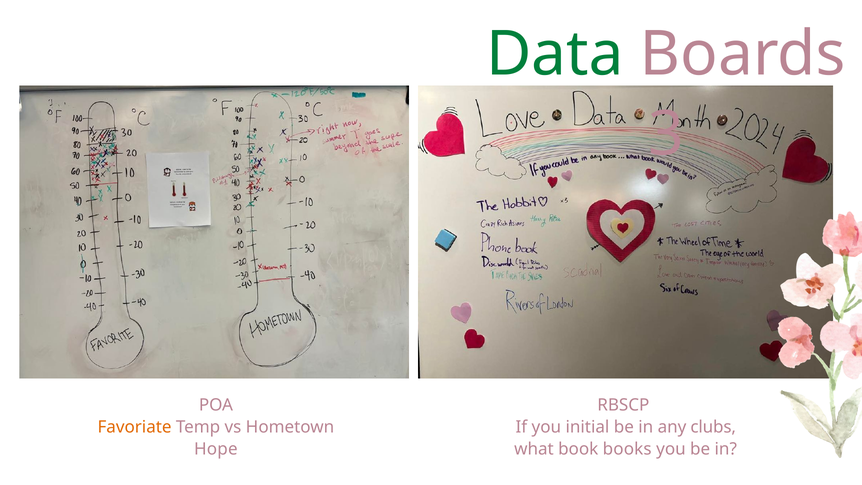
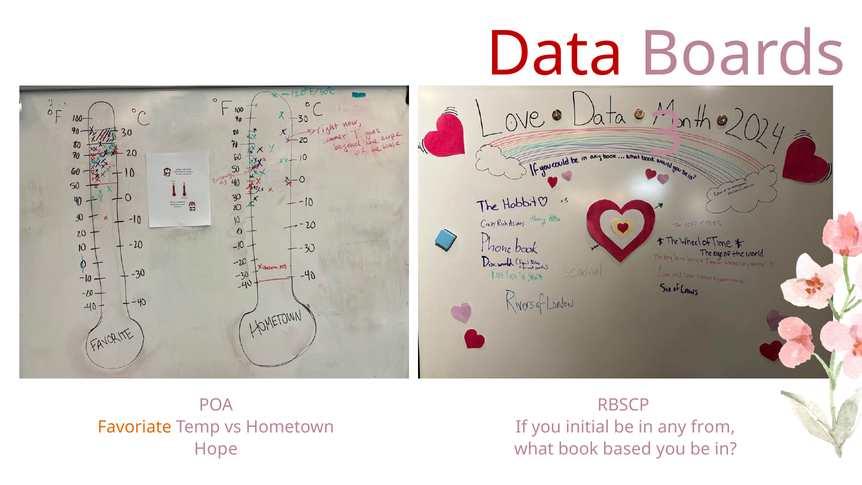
Data colour: green -> red
clubs: clubs -> from
books: books -> based
